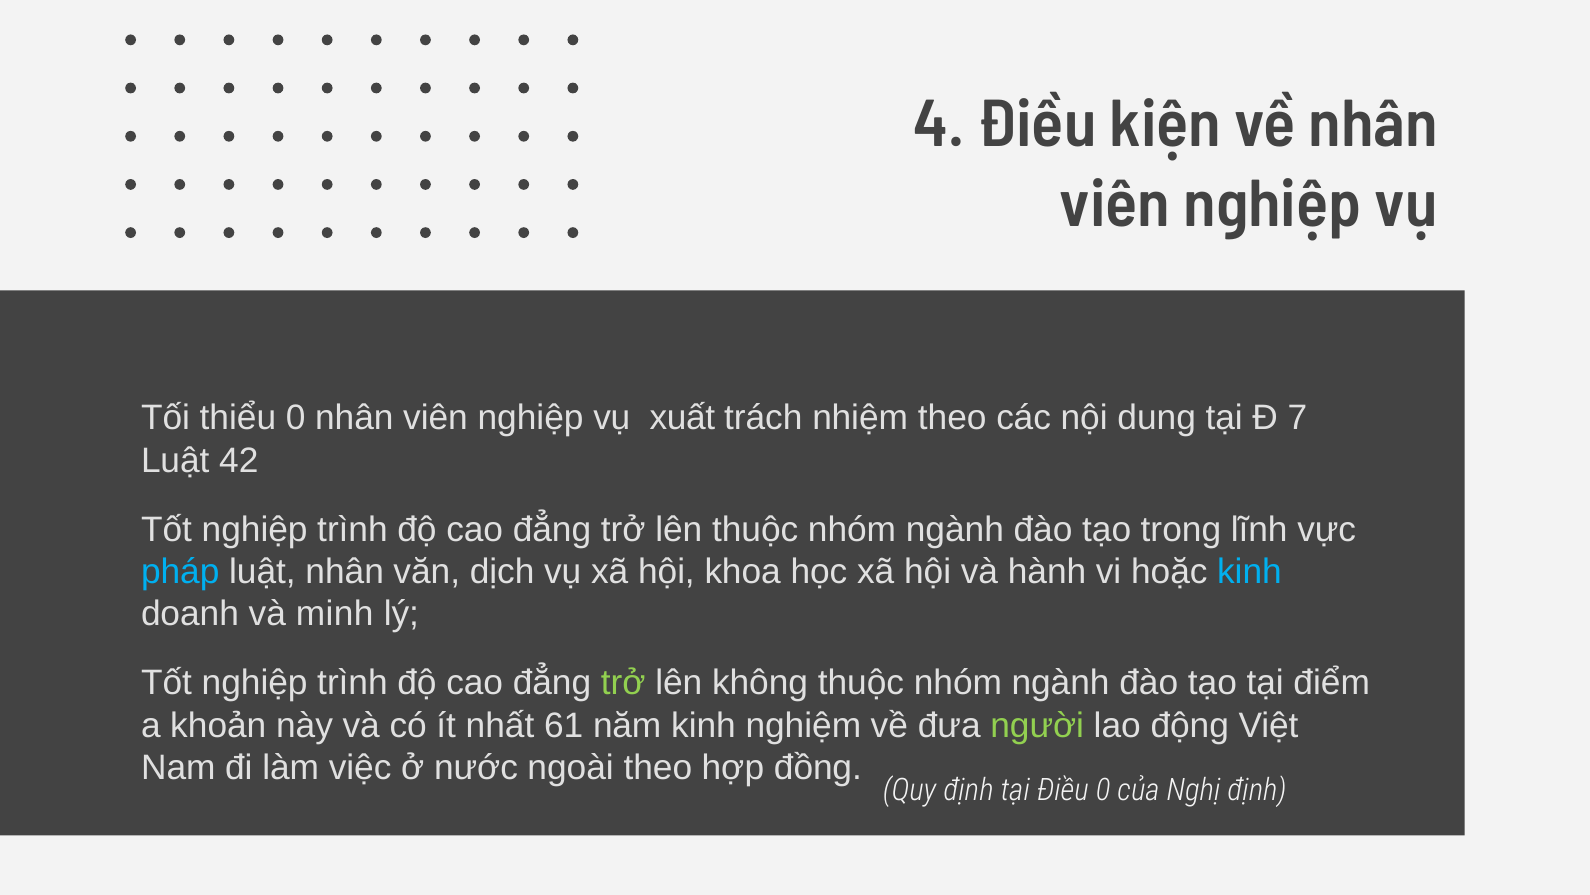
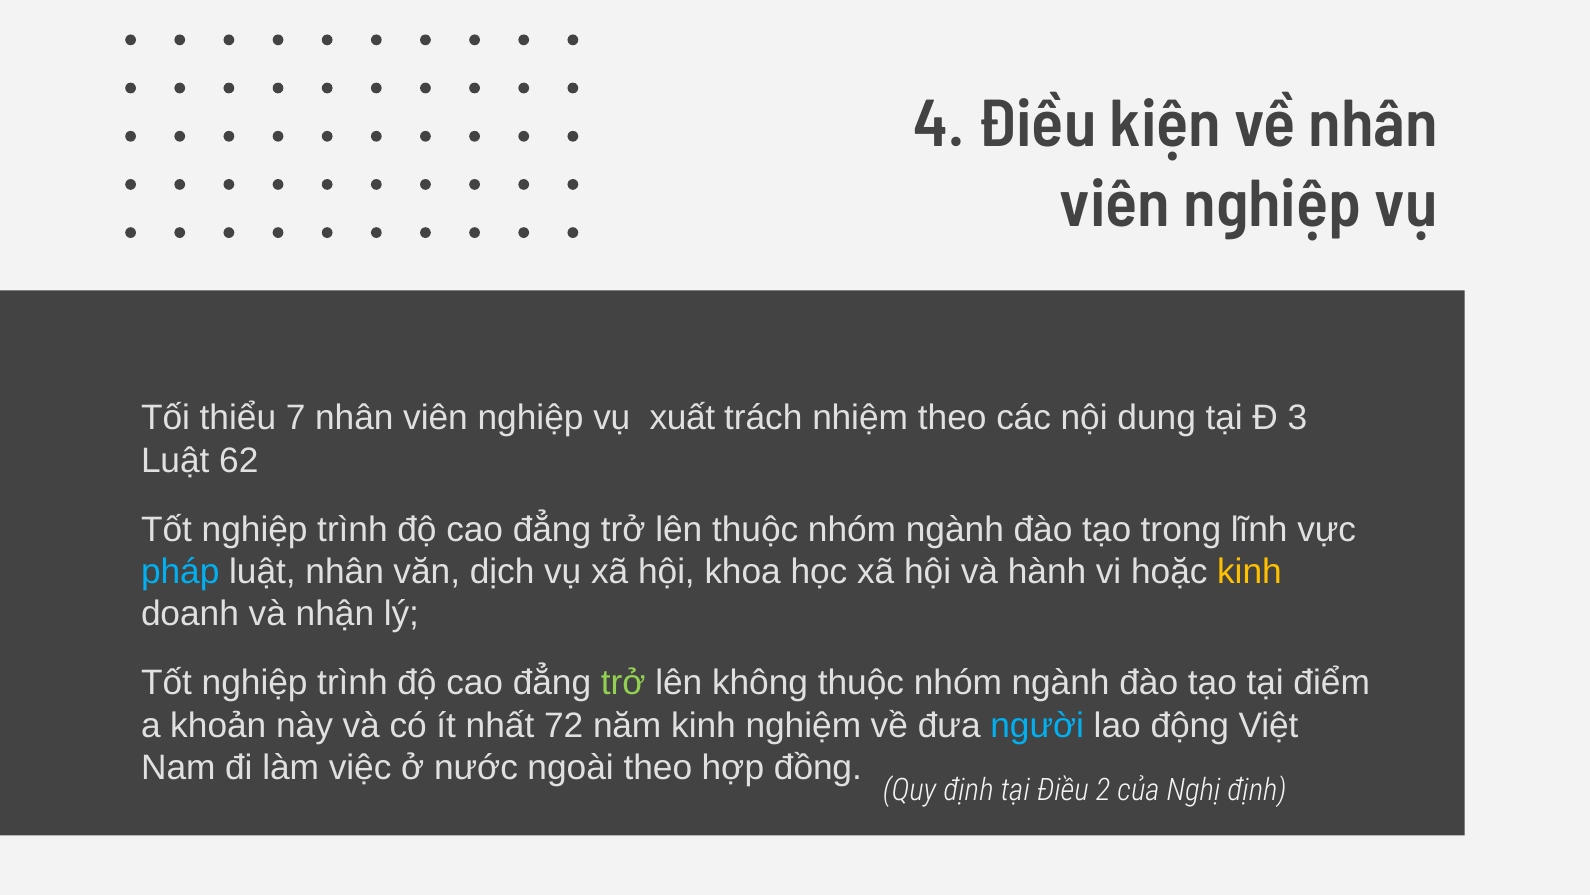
thiểu 0: 0 -> 7
7: 7 -> 3
42: 42 -> 62
kinh at (1249, 572) colour: light blue -> yellow
minh: minh -> nhận
61: 61 -> 72
người colour: light green -> light blue
Điều 0: 0 -> 2
